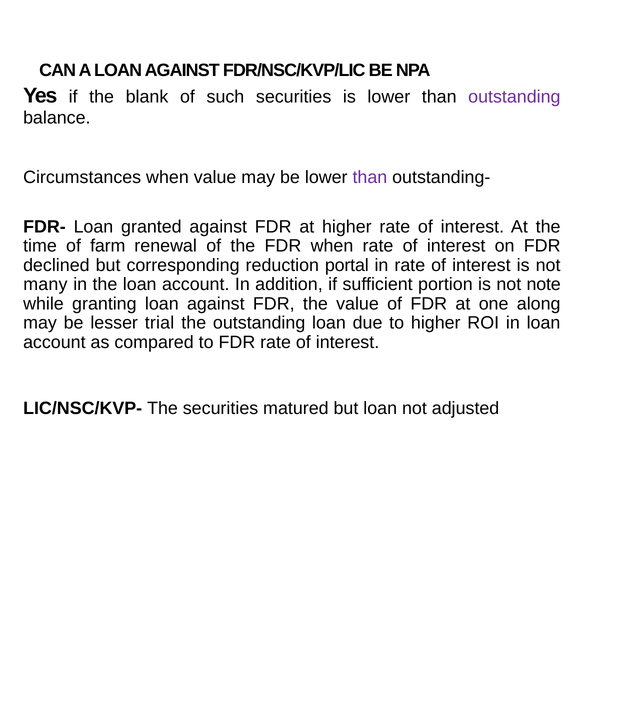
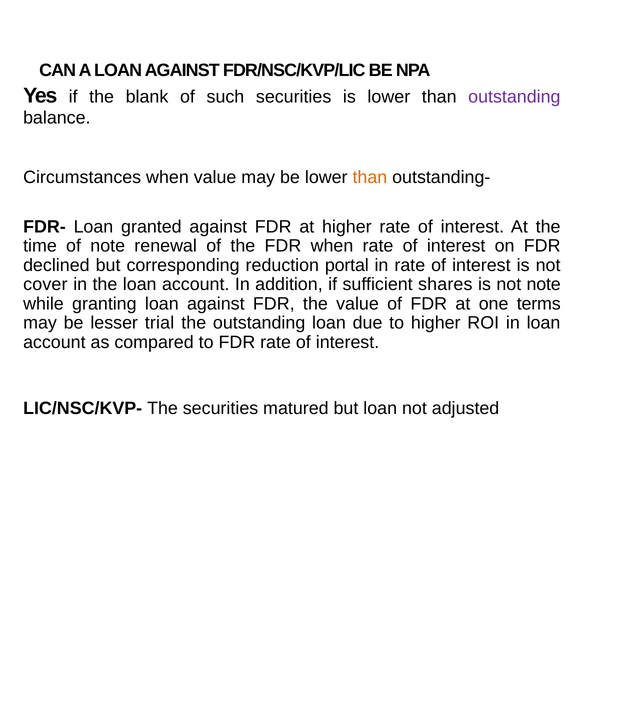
than at (370, 178) colour: purple -> orange
of farm: farm -> note
many: many -> cover
portion: portion -> shares
along: along -> terms
